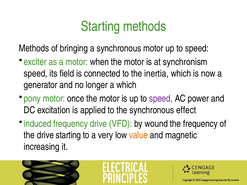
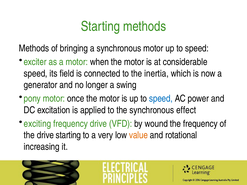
synchronism: synchronism -> considerable
a which: which -> swing
speed at (161, 99) colour: purple -> blue
induced: induced -> exciting
magnetic: magnetic -> rotational
